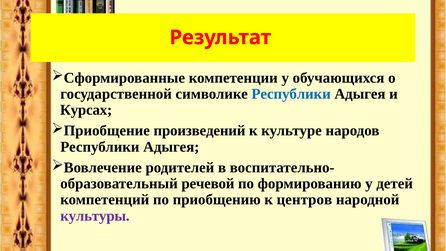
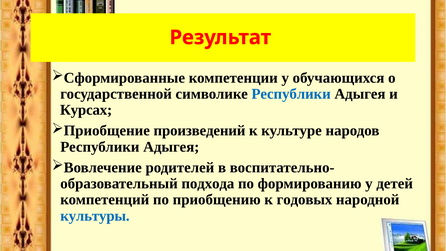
речевой: речевой -> подхода
центров: центров -> годовых
культуры colour: purple -> blue
